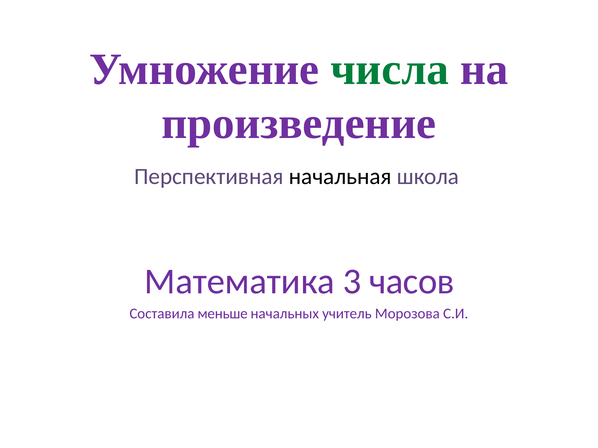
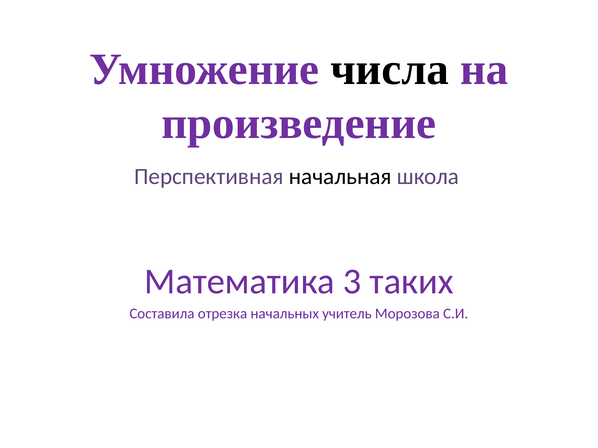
числа colour: green -> black
часов: часов -> таких
меньше: меньше -> отрезка
